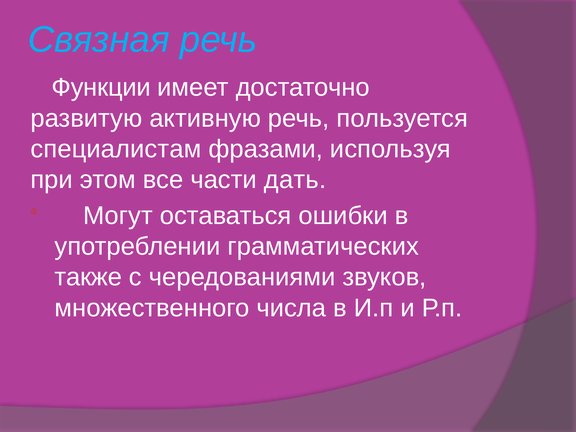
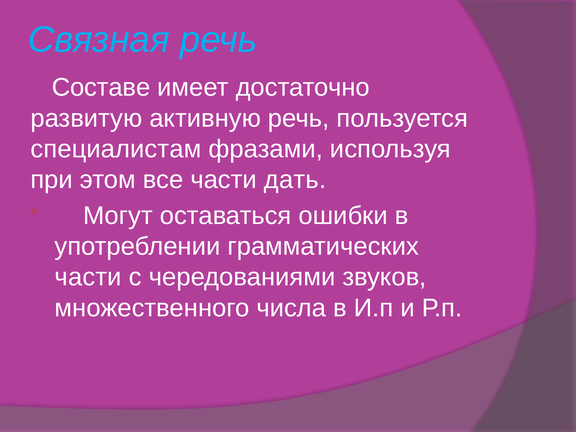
Функции: Функции -> Составе
также at (88, 277): также -> части
